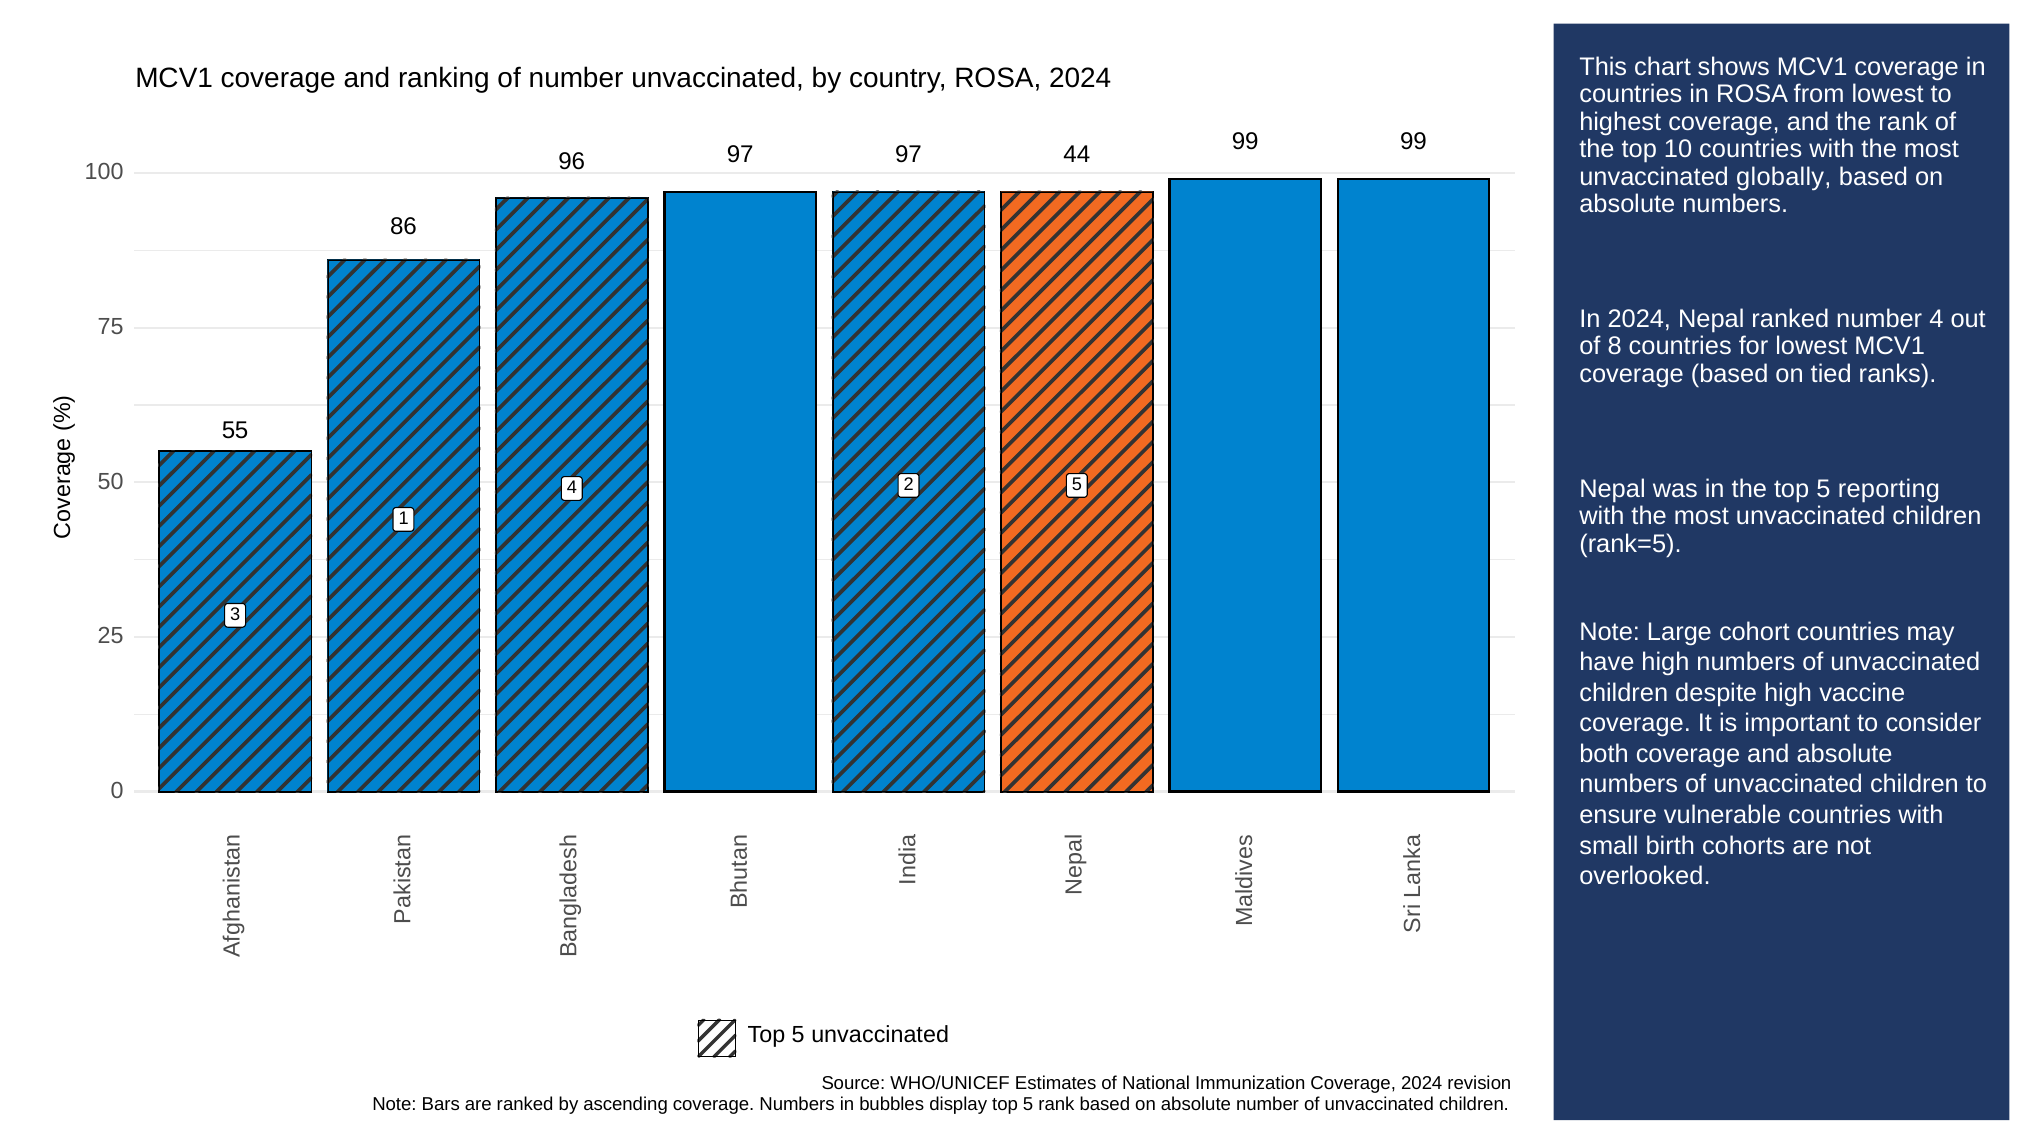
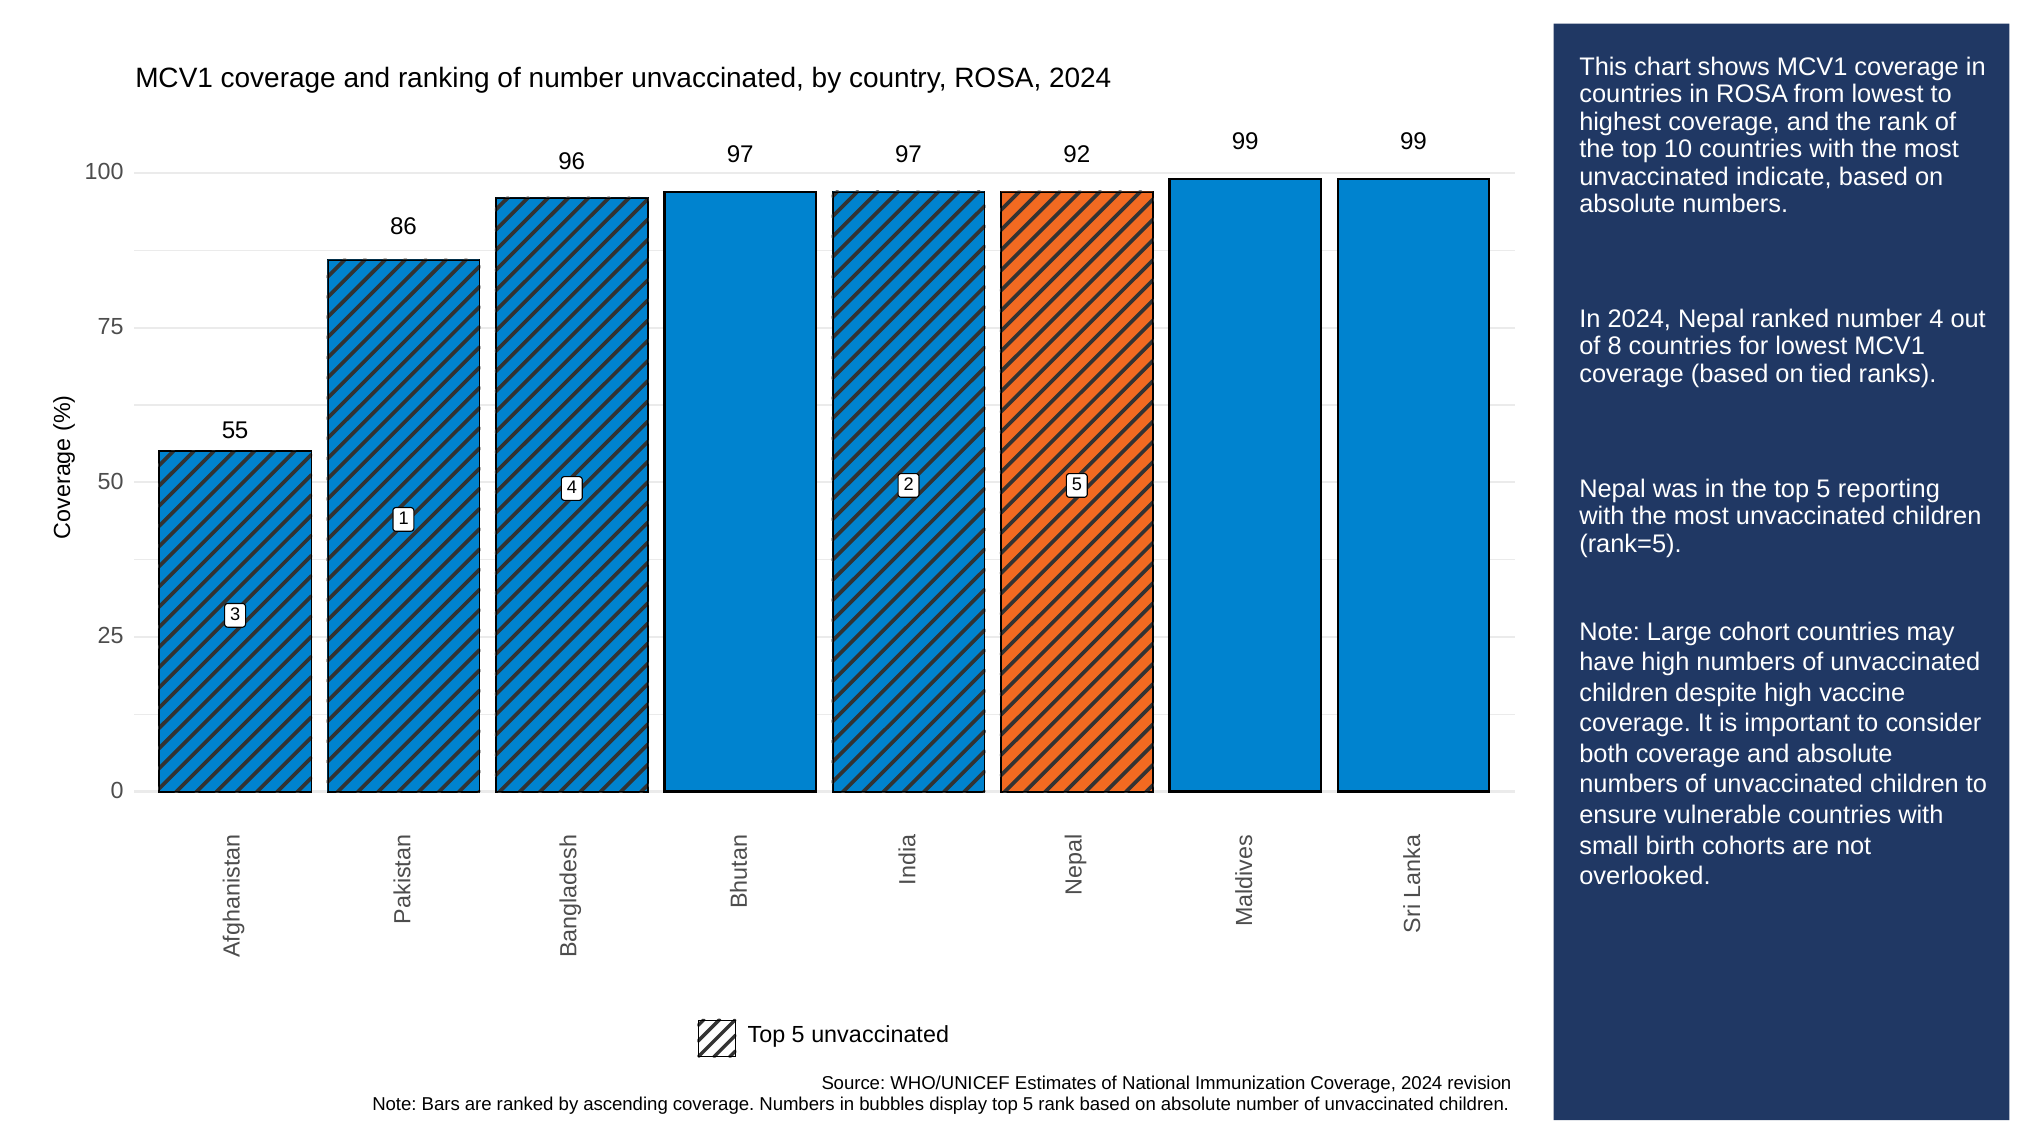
44: 44 -> 92
globally: globally -> indicate
